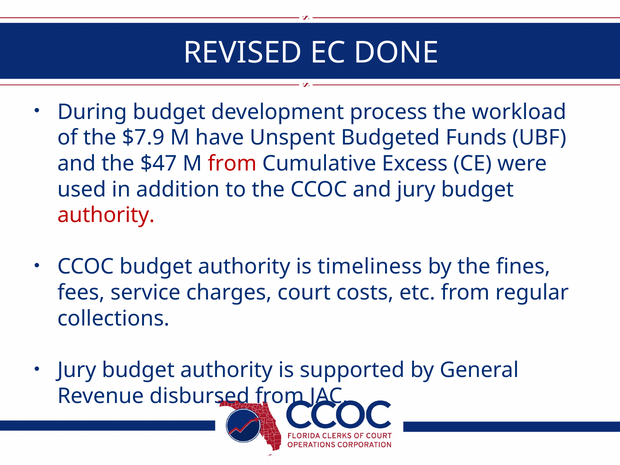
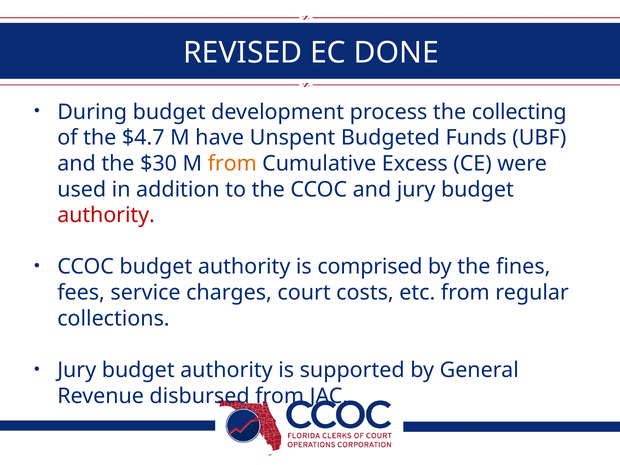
workload: workload -> collecting
$7.9: $7.9 -> $4.7
$47: $47 -> $30
from at (232, 164) colour: red -> orange
timeliness: timeliness -> comprised
